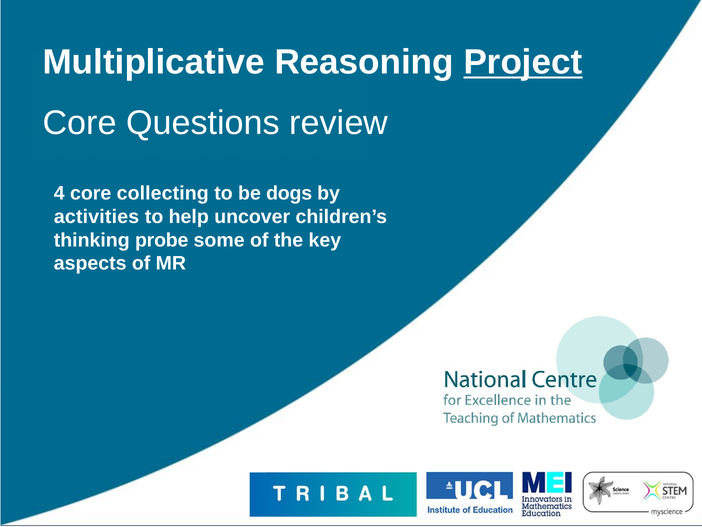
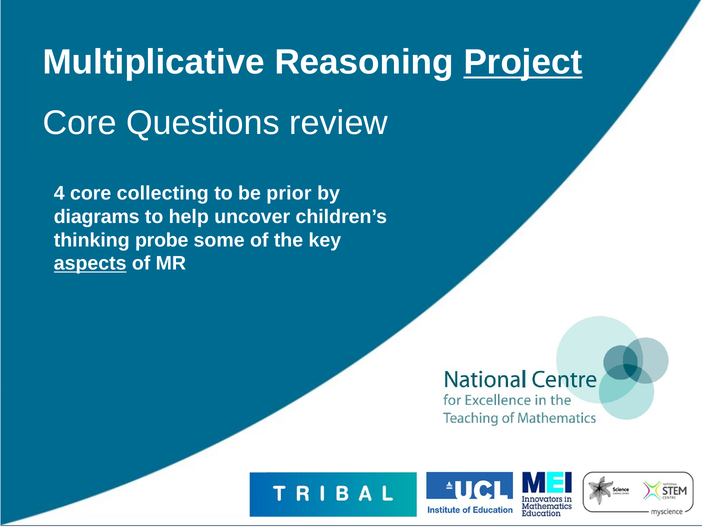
dogs: dogs -> prior
activities: activities -> diagrams
aspects underline: none -> present
